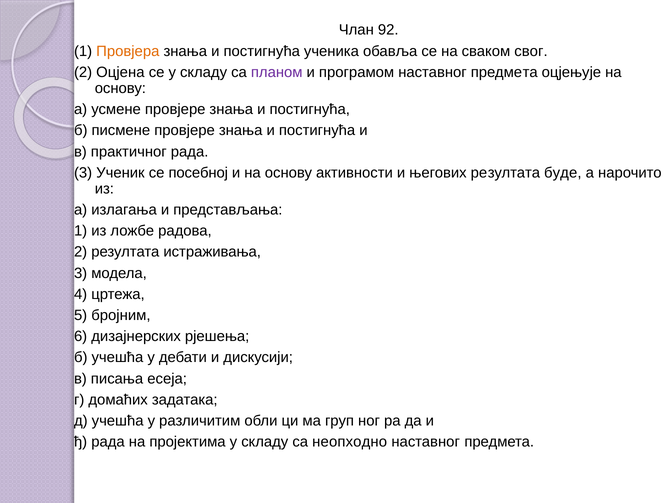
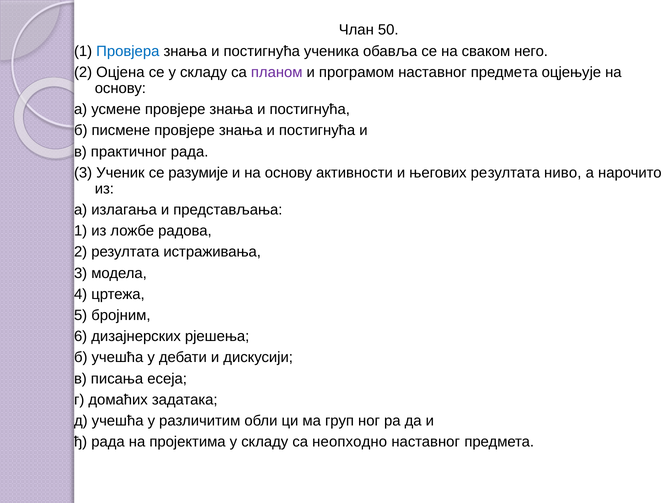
92: 92 -> 50
Провјера colour: orange -> blue
свог: свог -> него
посебној: посебној -> разумије
буде: буде -> ниво
